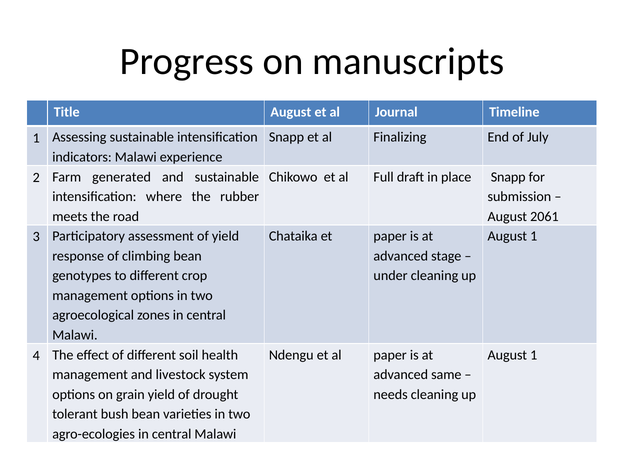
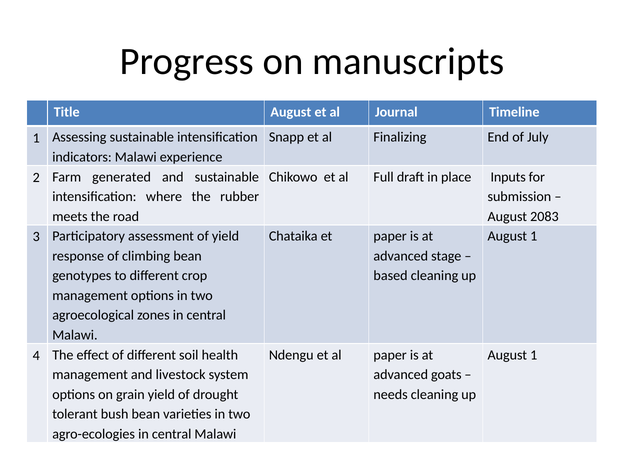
place Snapp: Snapp -> Inputs
2061: 2061 -> 2083
under: under -> based
same: same -> goats
